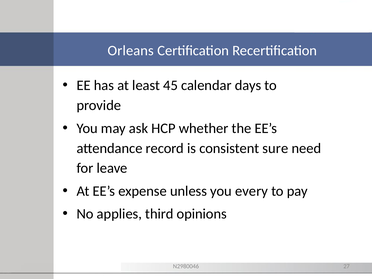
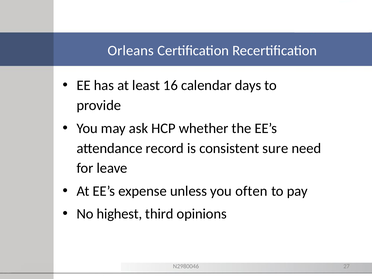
45: 45 -> 16
every: every -> often
applies: applies -> highest
